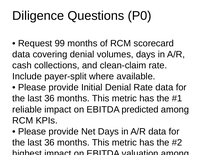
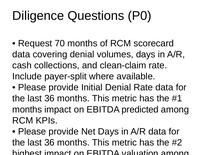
99: 99 -> 70
reliable at (27, 109): reliable -> months
